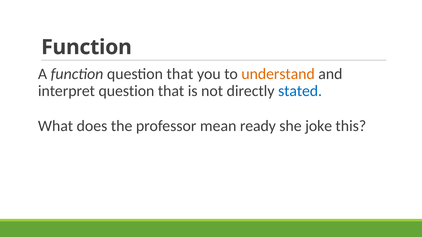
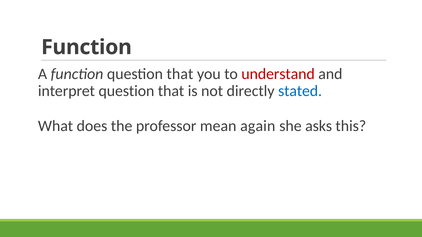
understand colour: orange -> red
ready: ready -> again
joke: joke -> asks
